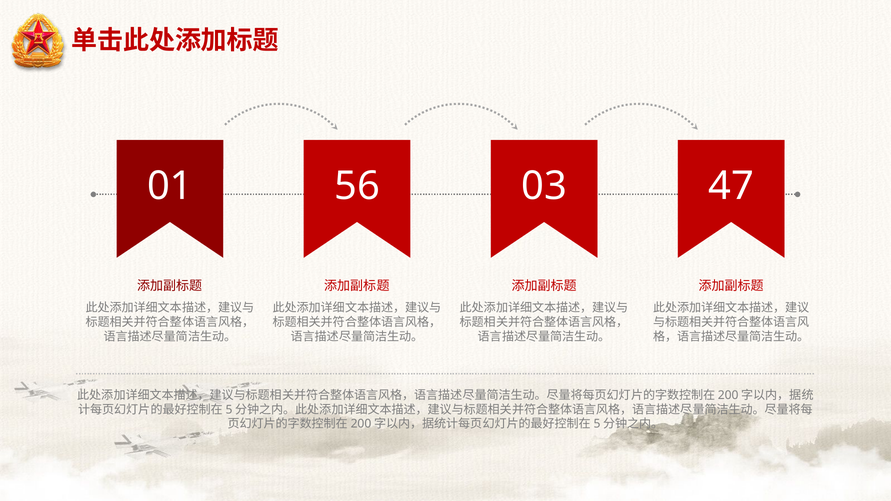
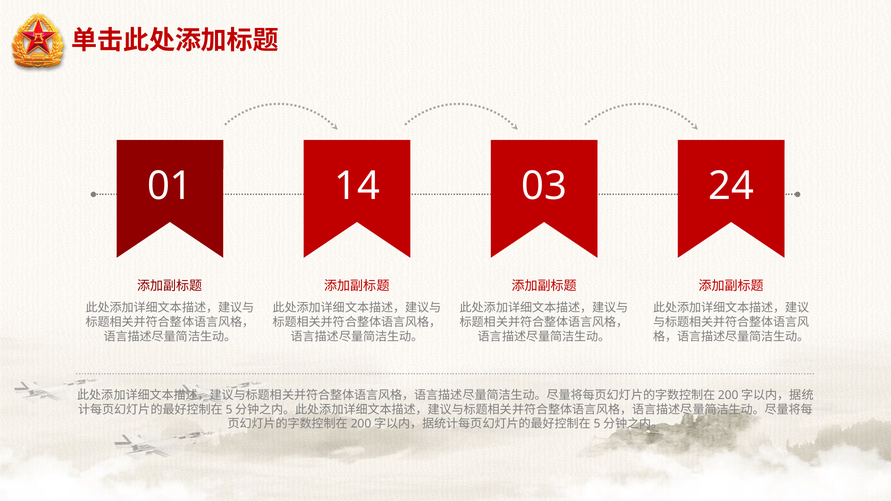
56: 56 -> 14
47: 47 -> 24
